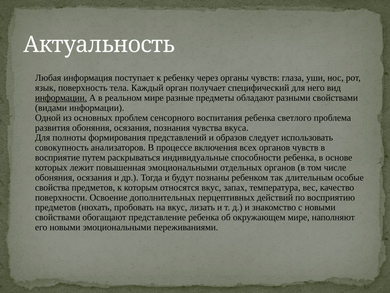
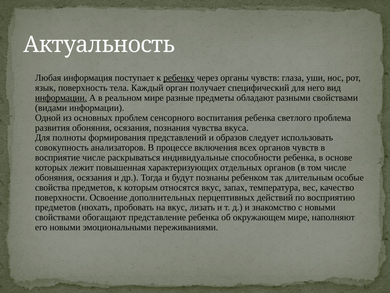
ребенку underline: none -> present
восприятие путем: путем -> числе
повышенная эмоциональными: эмоциональными -> характеризующих
